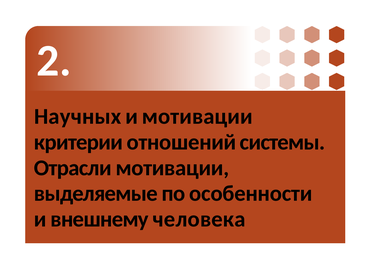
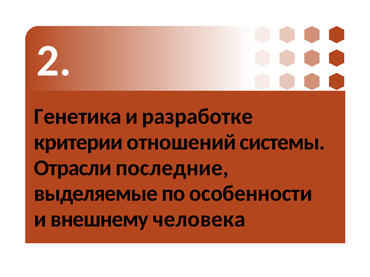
Научных: Научных -> Генетика
и мотивации: мотивации -> разработке
Отрасли мотивации: мотивации -> последние
